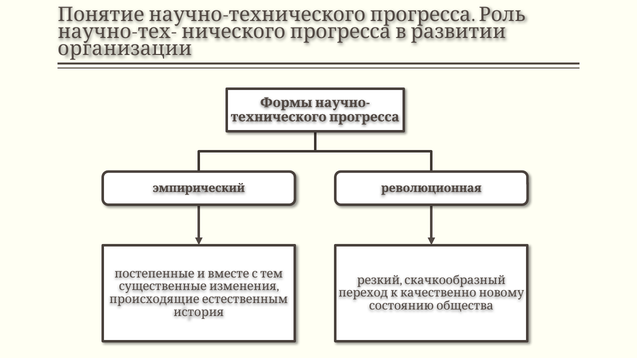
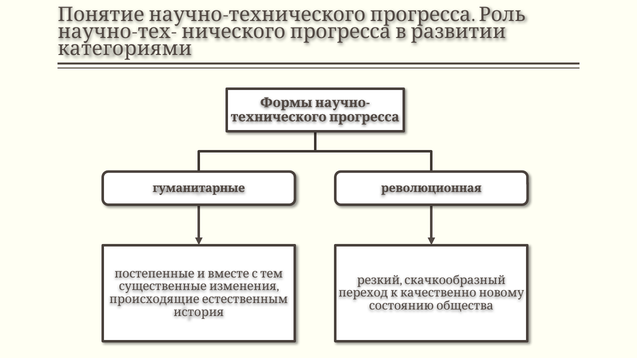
организации: организации -> категориями
эмпирический: эмпирический -> гуманитарные
